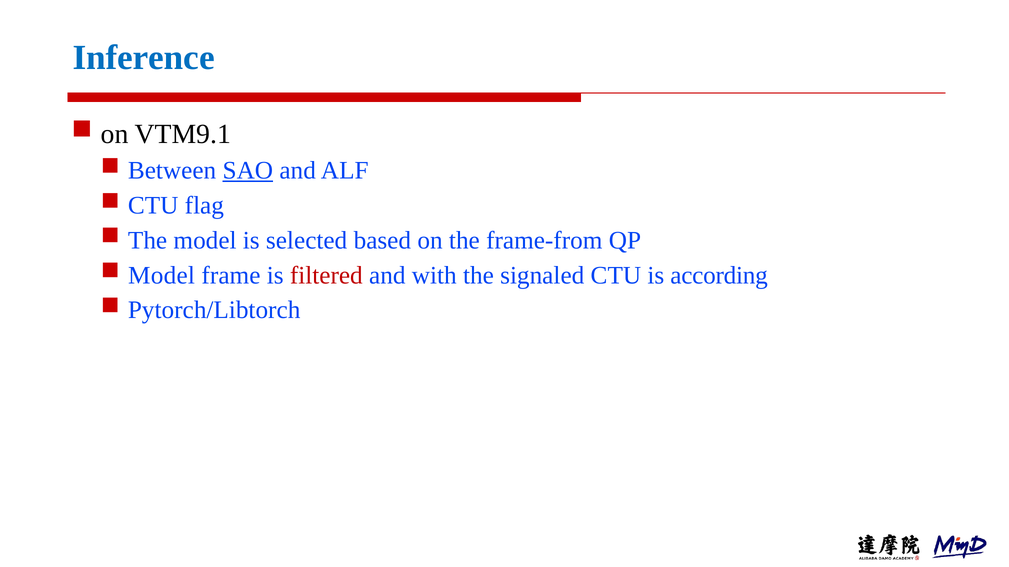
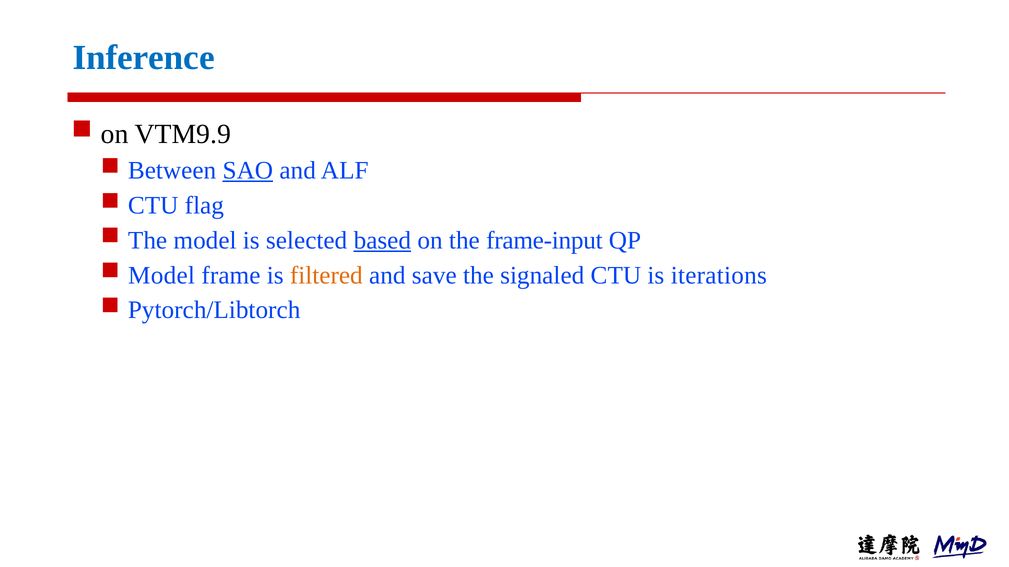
VTM9.1: VTM9.1 -> VTM9.9
based underline: none -> present
frame-from: frame-from -> frame-input
filtered colour: red -> orange
with: with -> save
according: according -> iterations
